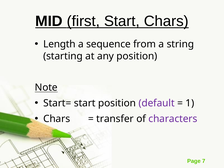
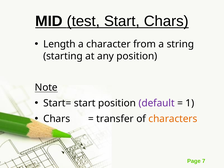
first: first -> test
sequence: sequence -> character
characters colour: purple -> orange
